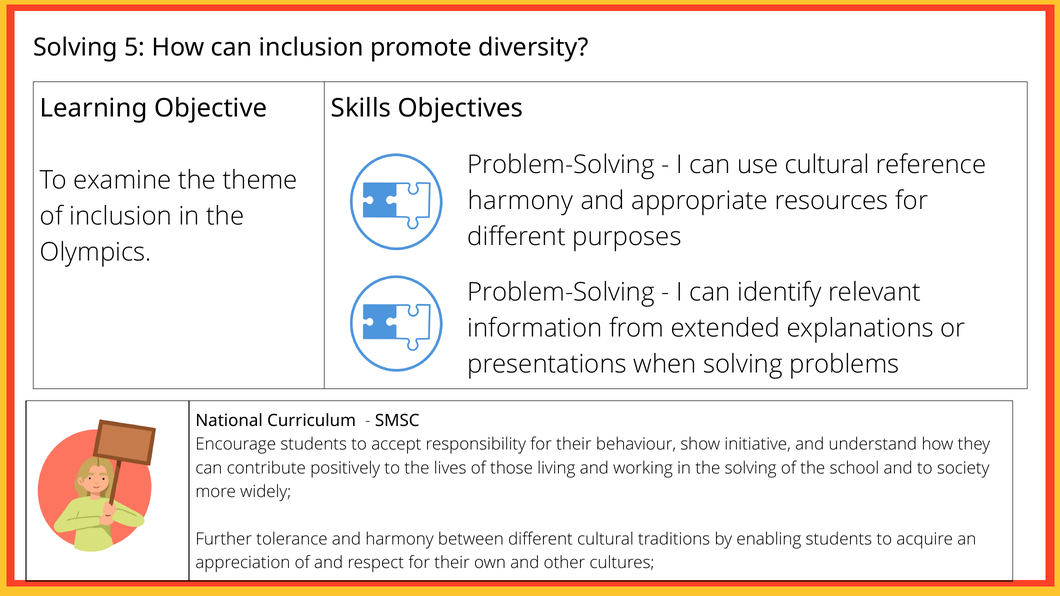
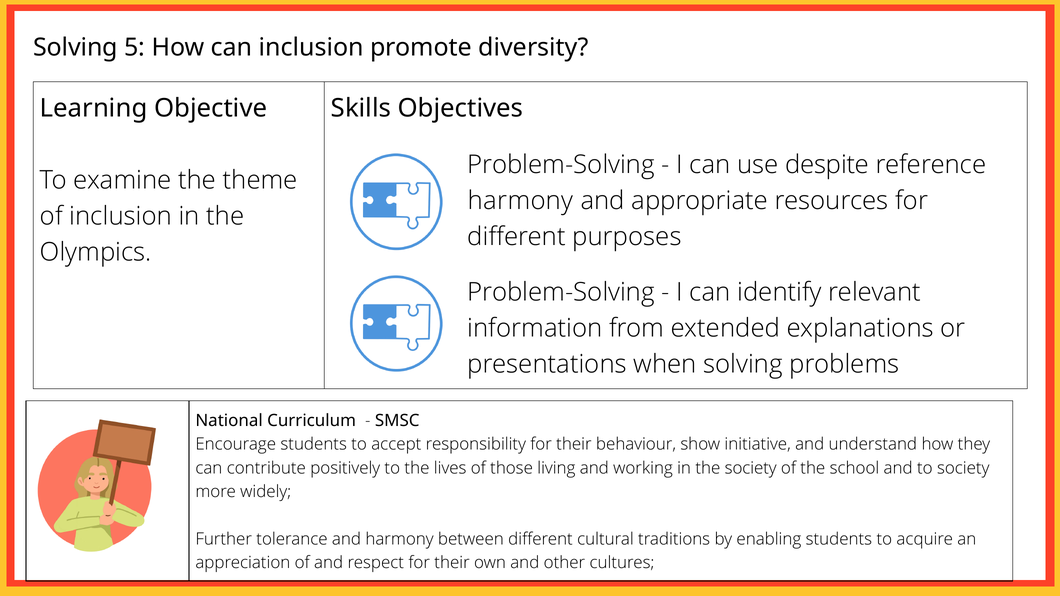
use cultural: cultural -> despite
the solving: solving -> society
